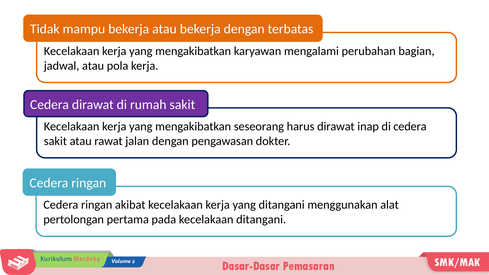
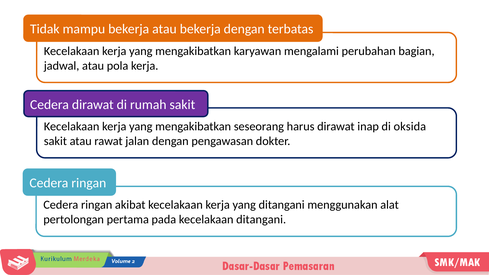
di cedera: cedera -> oksida
